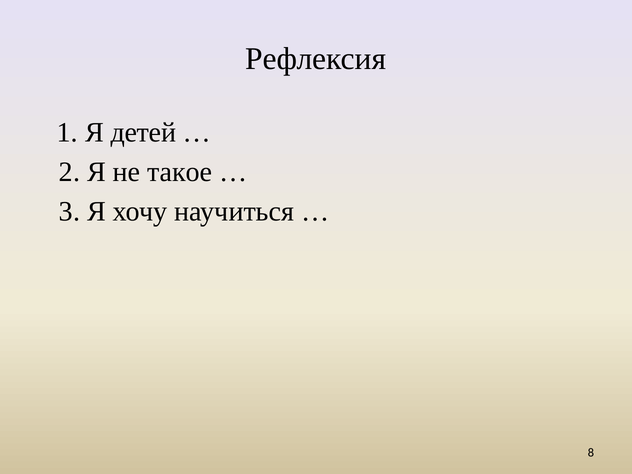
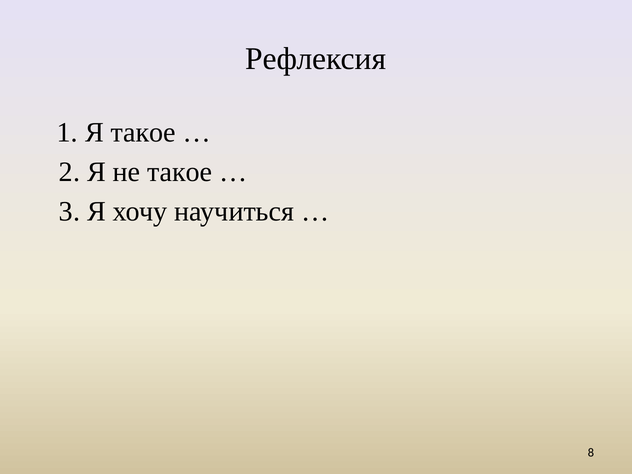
Я детей: детей -> такое
